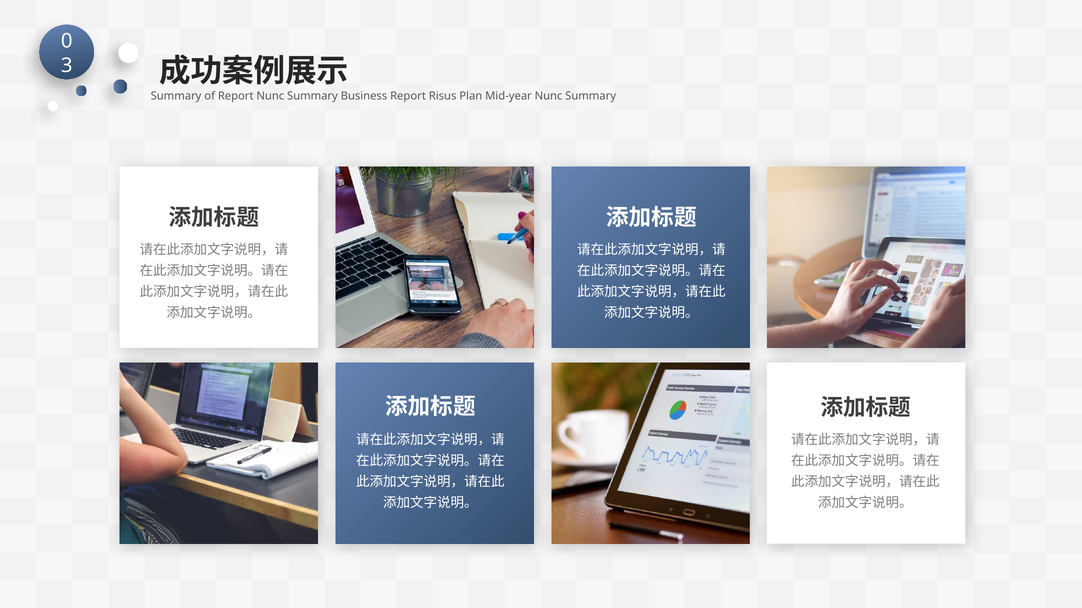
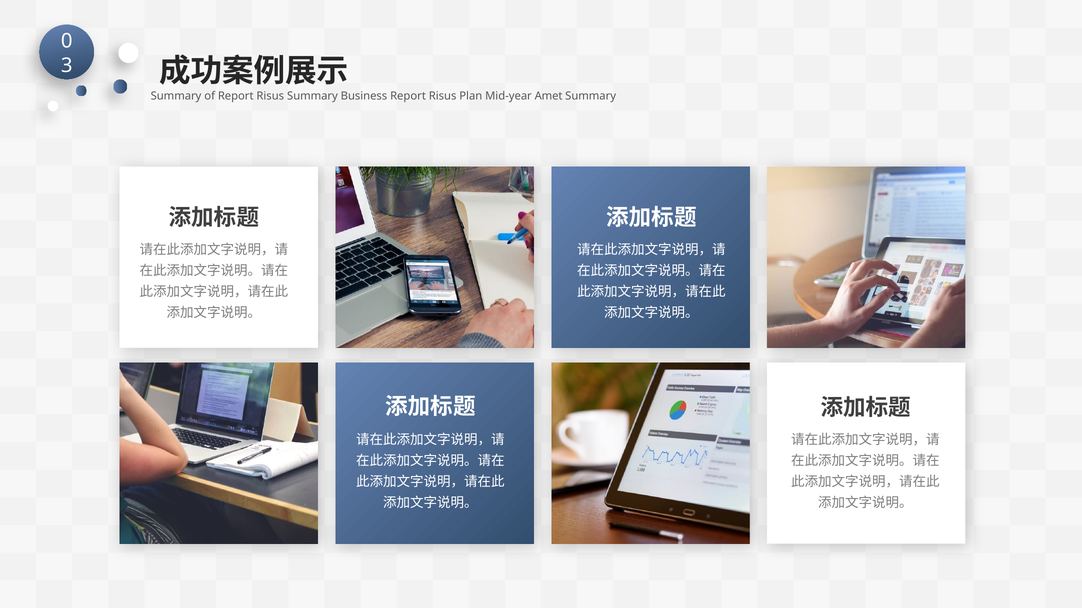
of Report Nunc: Nunc -> Risus
Mid-year Nunc: Nunc -> Amet
